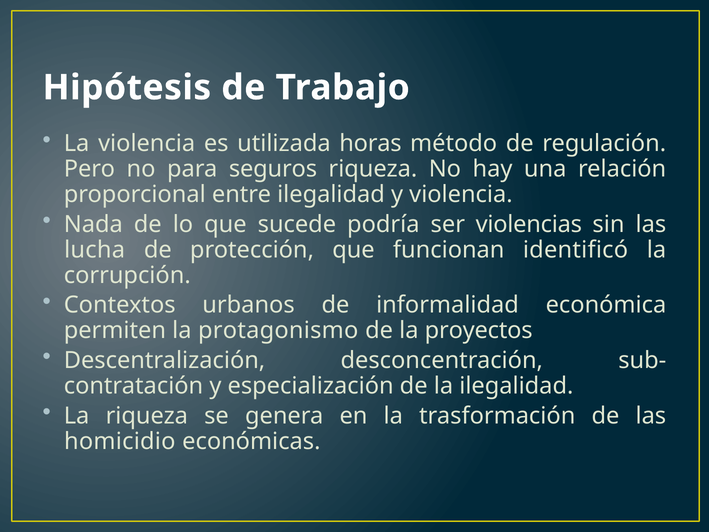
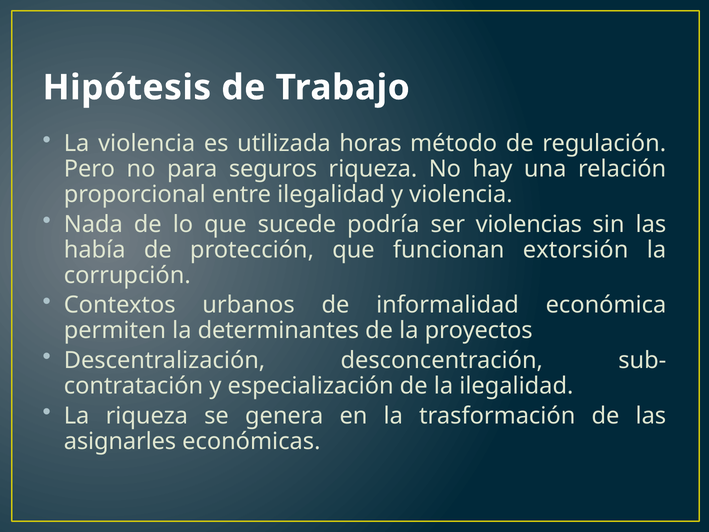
lucha: lucha -> había
identificó: identificó -> extorsión
protagonismo: protagonismo -> determinantes
homicidio: homicidio -> asignarles
